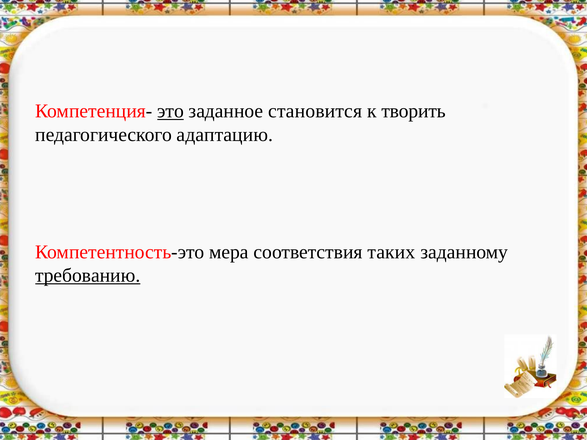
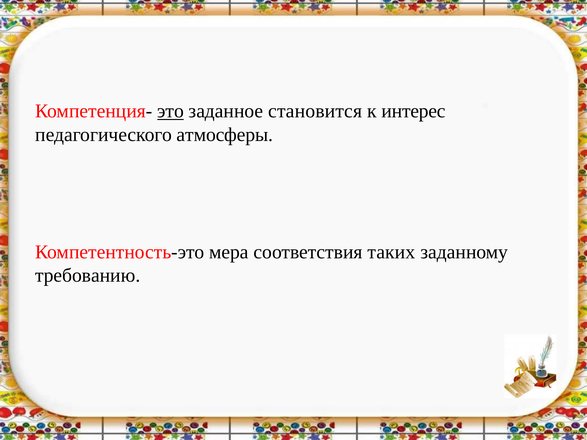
творить: творить -> интерес
адаптацию: адаптацию -> атмосферы
требованию underline: present -> none
